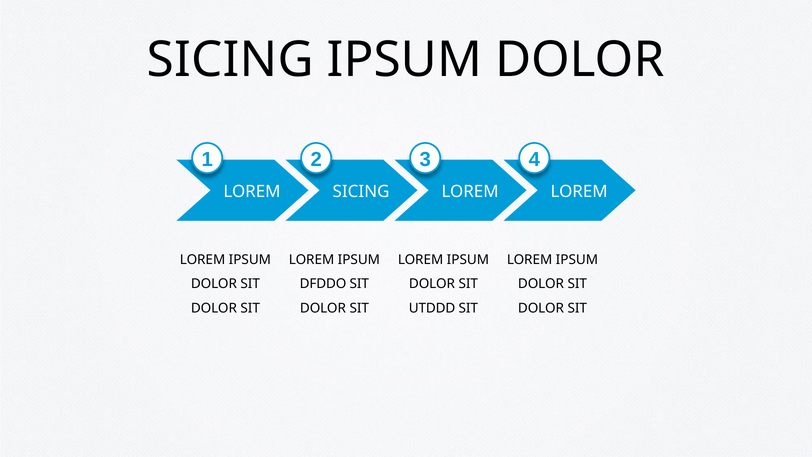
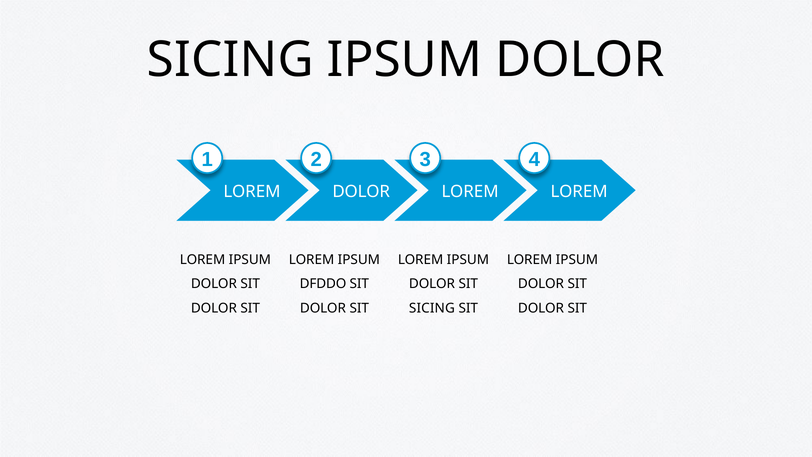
SICING at (361, 191): SICING -> DOLOR
UTDDD at (432, 308): UTDDD -> SICING
